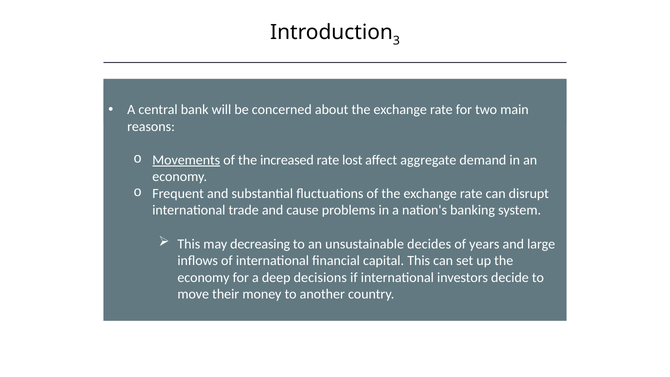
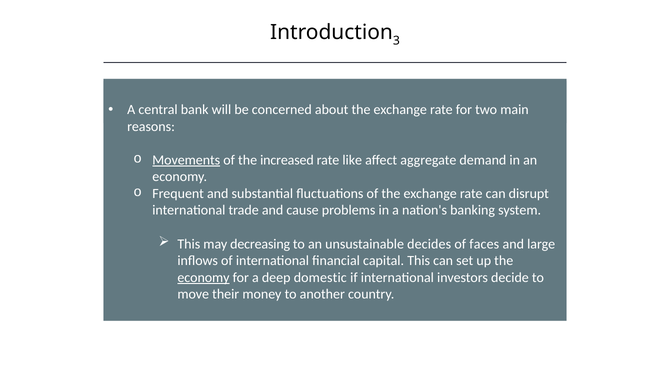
lost: lost -> like
years: years -> faces
economy at (203, 277) underline: none -> present
decisions: decisions -> domestic
